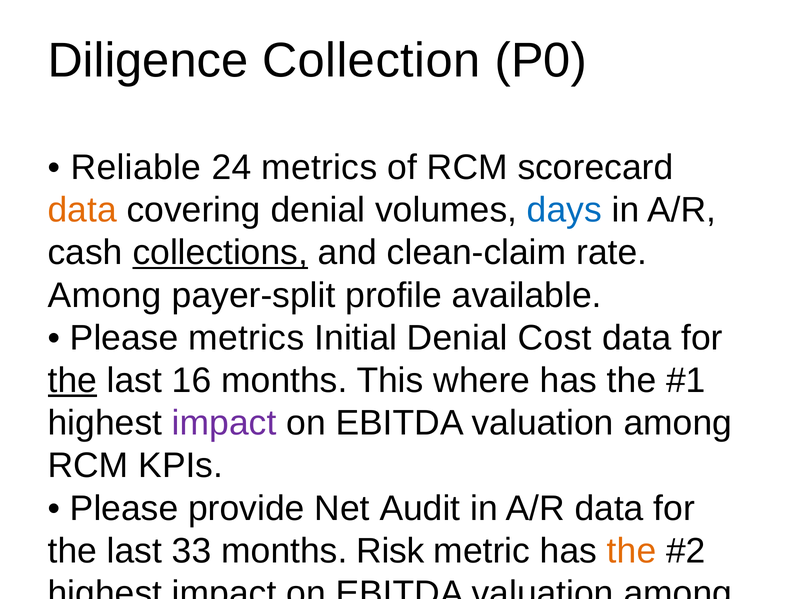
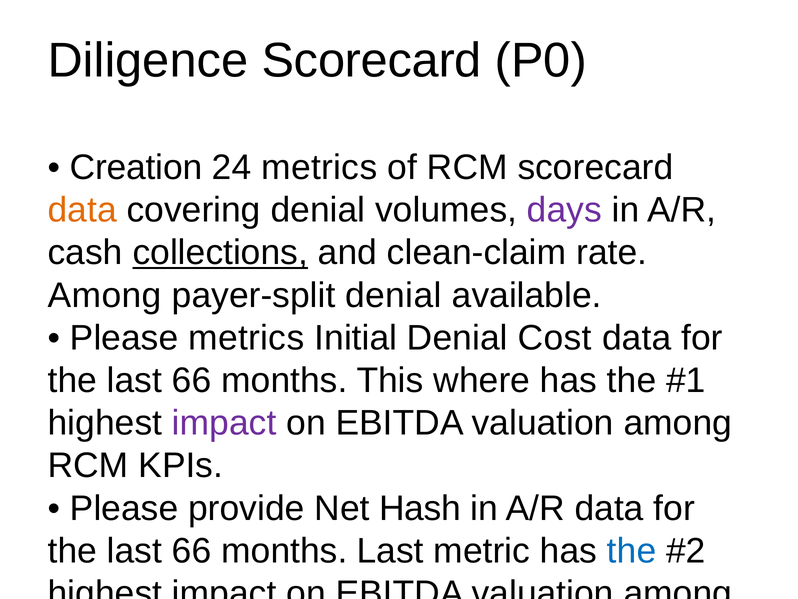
Diligence Collection: Collection -> Scorecard
Reliable: Reliable -> Creation
days colour: blue -> purple
payer-split profile: profile -> denial
the at (72, 380) underline: present -> none
16 at (192, 380): 16 -> 66
Audit: Audit -> Hash
33 at (192, 550): 33 -> 66
months Risk: Risk -> Last
the at (632, 550) colour: orange -> blue
